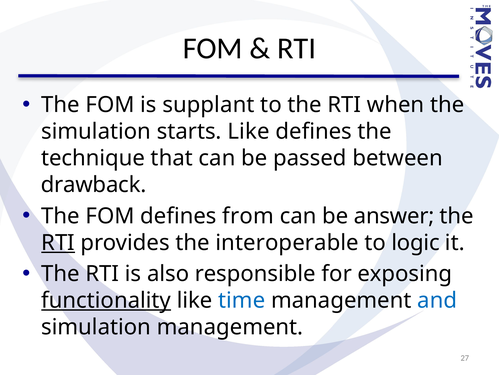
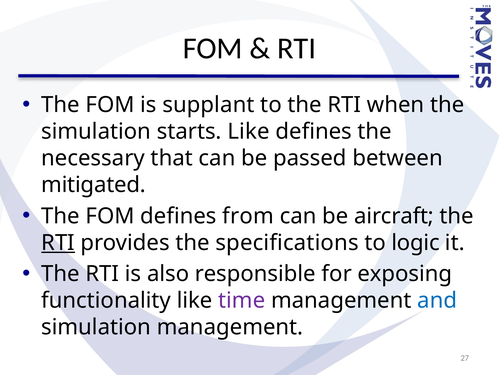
technique: technique -> necessary
drawback: drawback -> mitigated
answer: answer -> aircraft
interoperable: interoperable -> specifications
functionality underline: present -> none
time colour: blue -> purple
